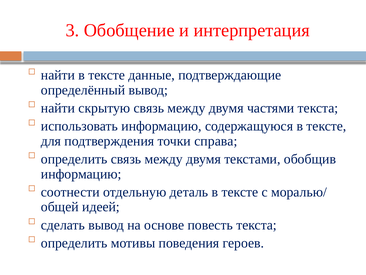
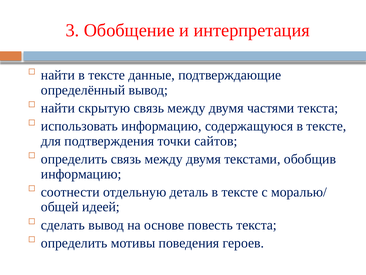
справа: справа -> сайтов
